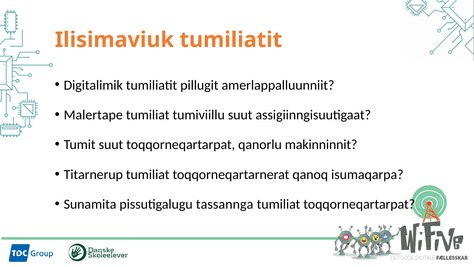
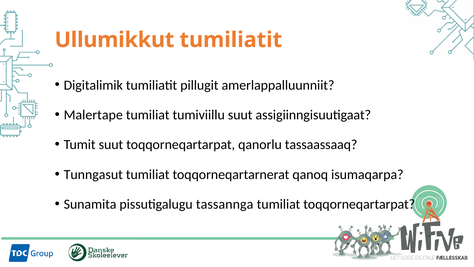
Ilisimaviuk: Ilisimaviuk -> Ullumikkut
makinninnit: makinninnit -> tassaassaaq
Titarnerup: Titarnerup -> Tunngasut
